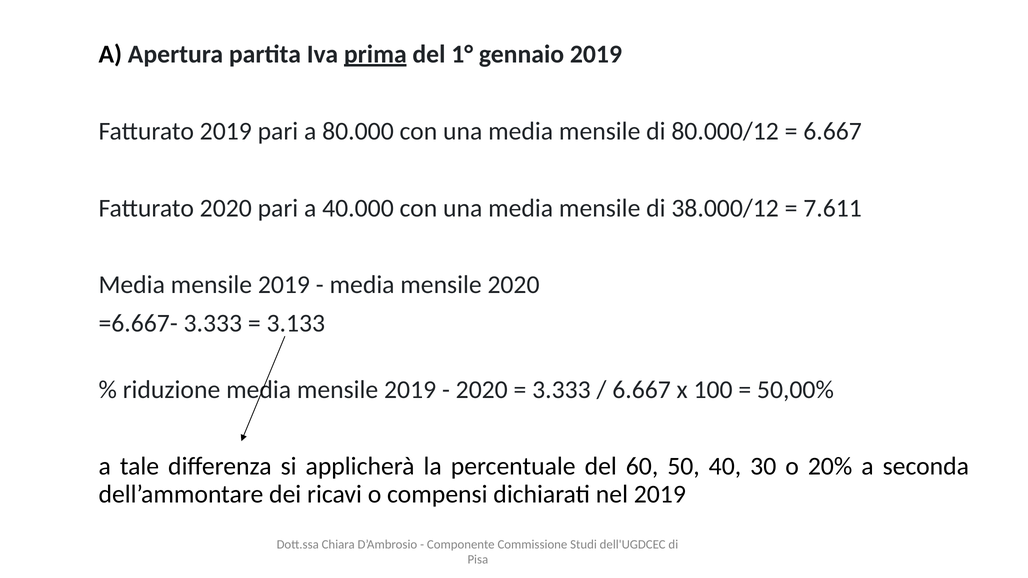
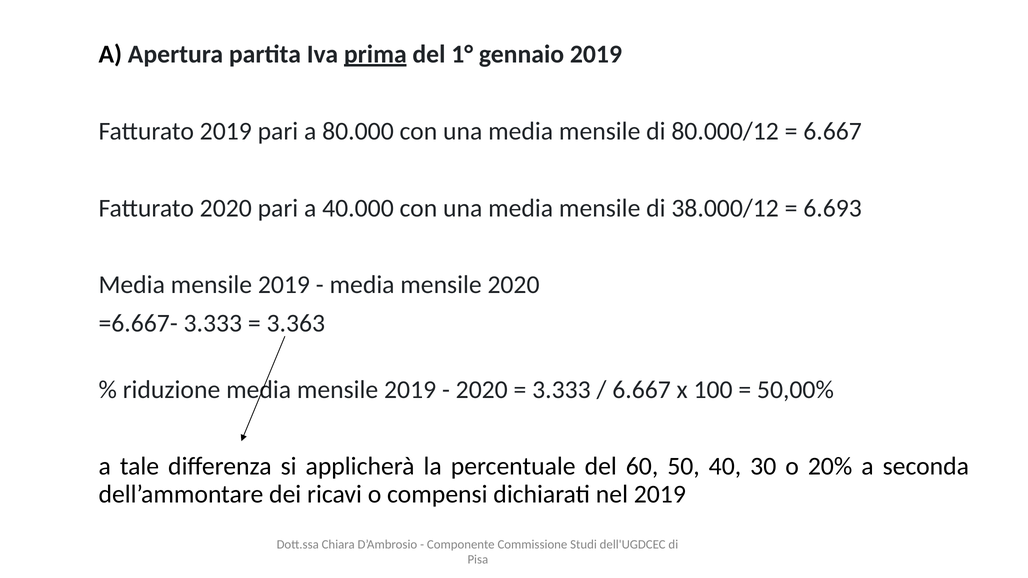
7.611: 7.611 -> 6.693
3.133: 3.133 -> 3.363
